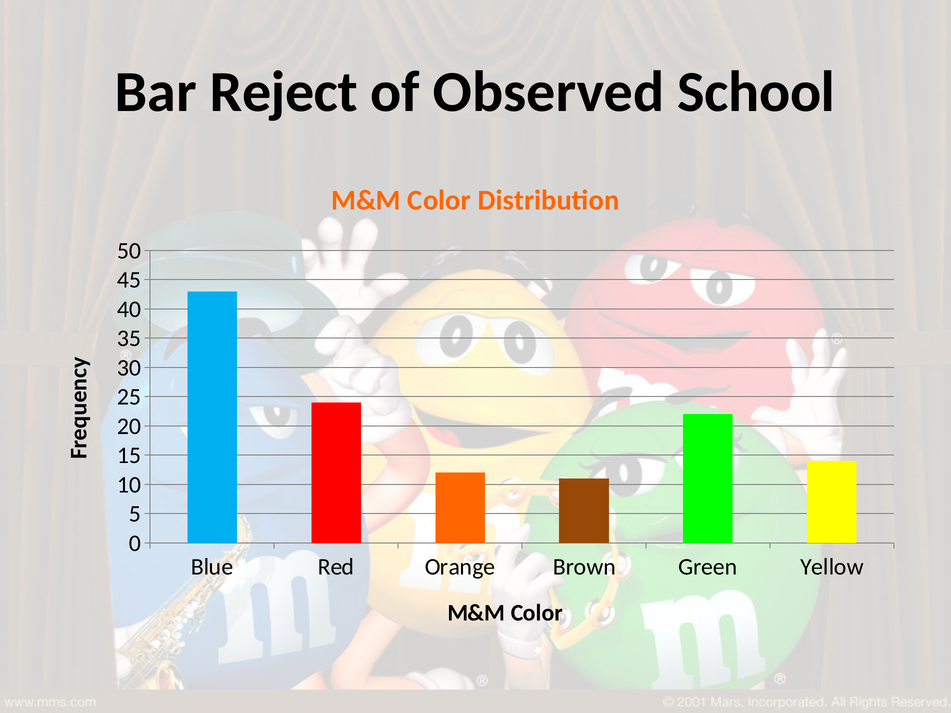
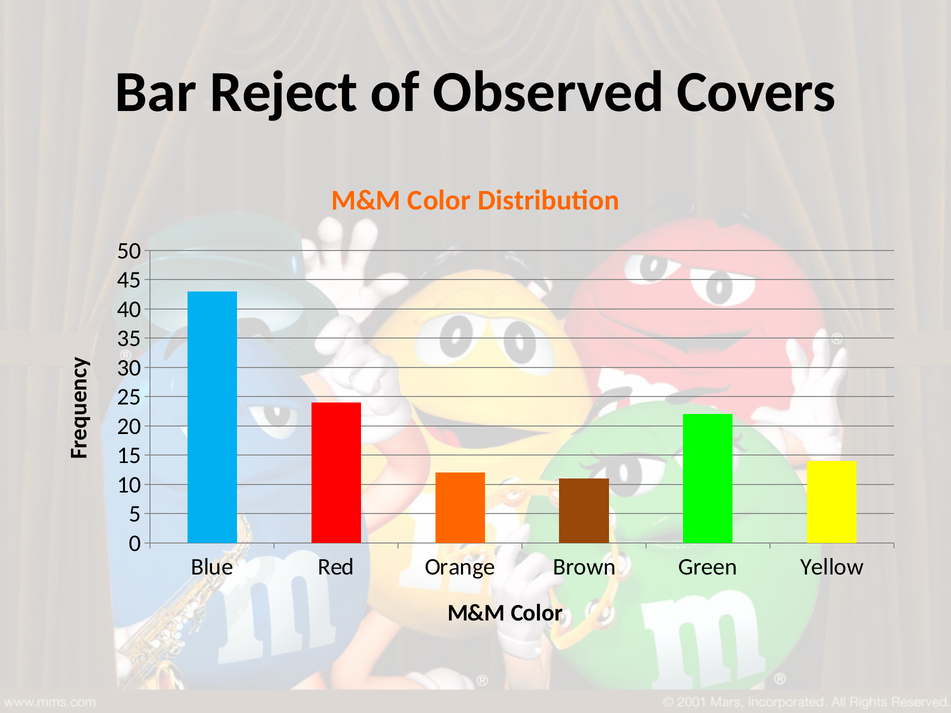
School: School -> Covers
